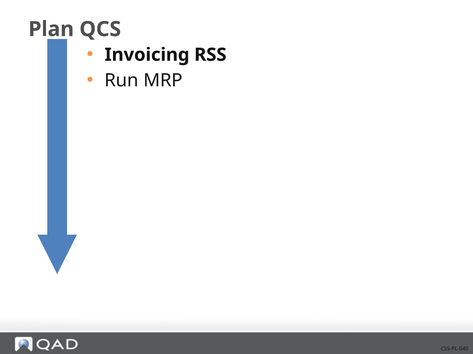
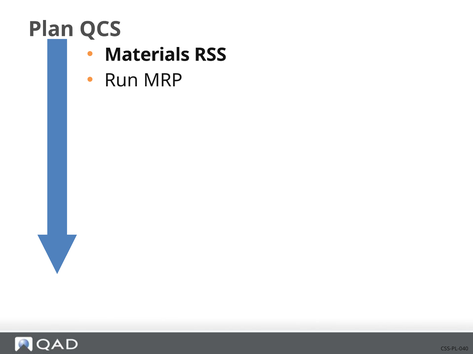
Invoicing: Invoicing -> Materials
